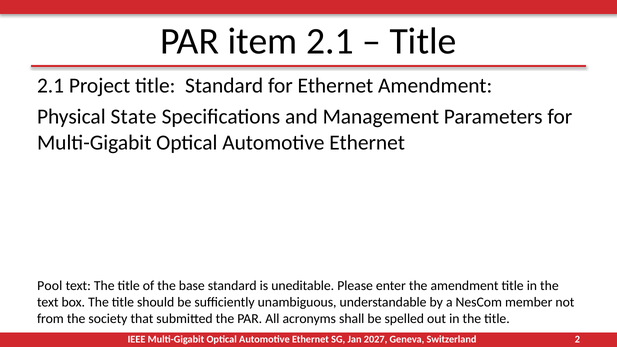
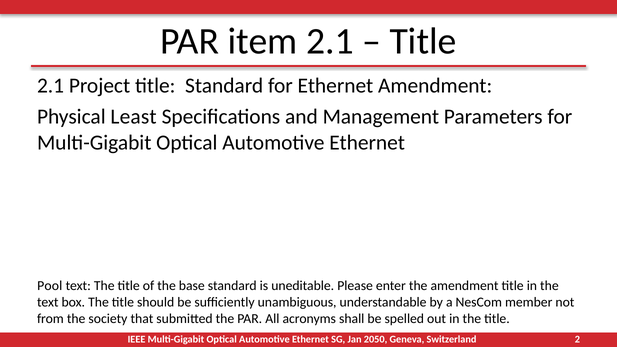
State: State -> Least
2027: 2027 -> 2050
